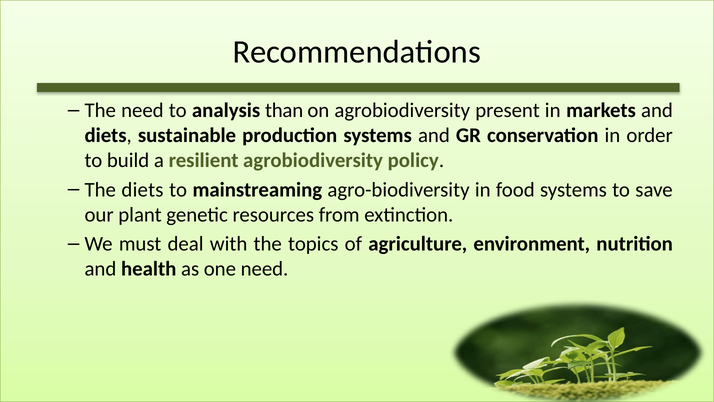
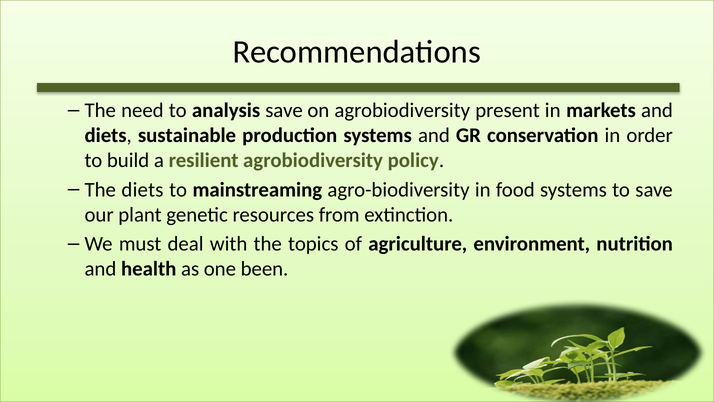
analysis than: than -> save
one need: need -> been
